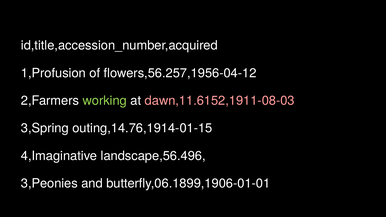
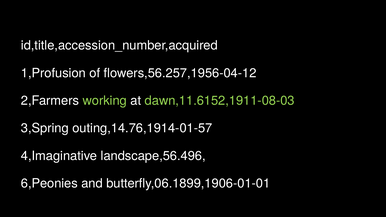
dawn,11.6152,1911-08-03 colour: pink -> light green
outing,14.76,1914-01-15: outing,14.76,1914-01-15 -> outing,14.76,1914-01-57
3,Peonies: 3,Peonies -> 6,Peonies
